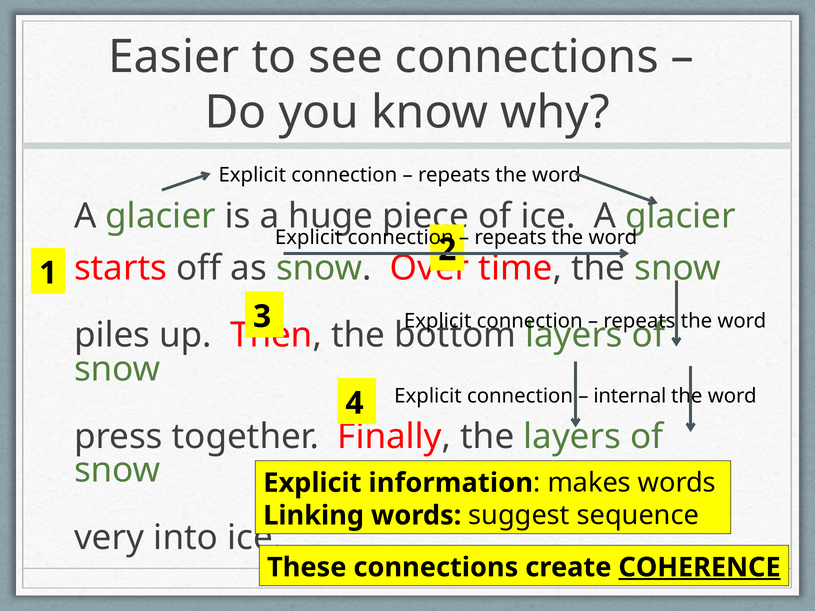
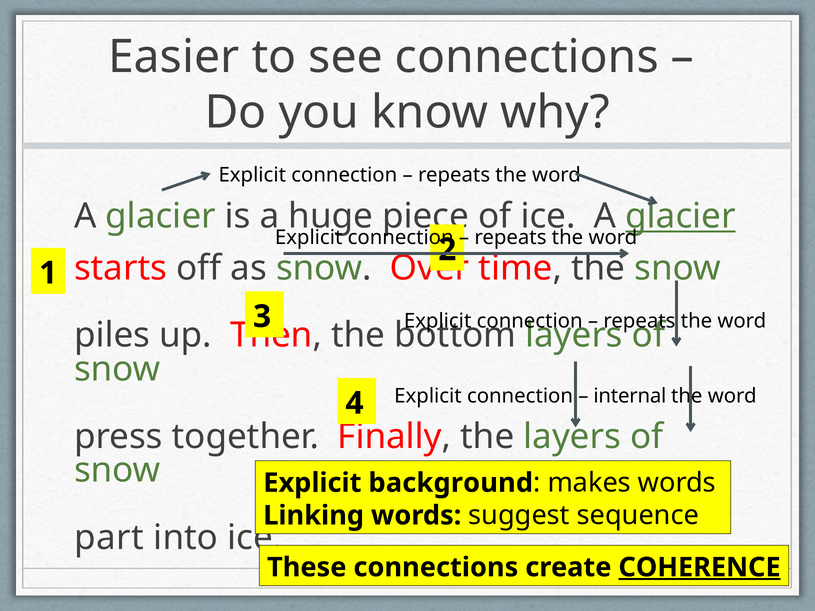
glacier at (681, 216) underline: none -> present
information: information -> background
very: very -> part
